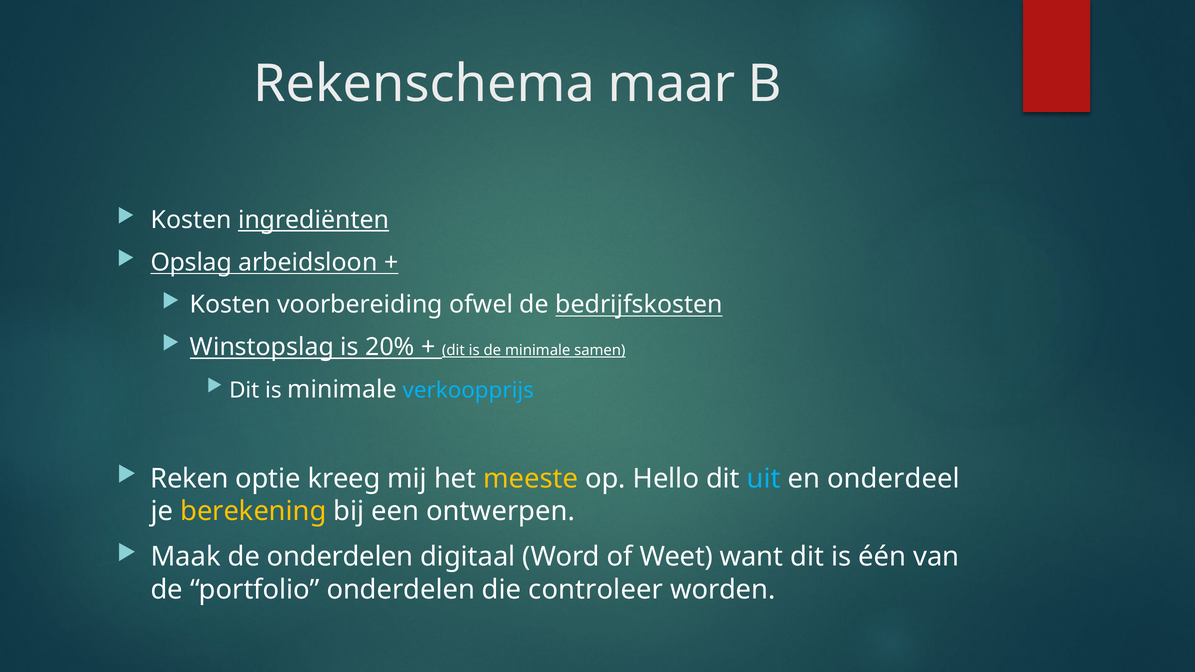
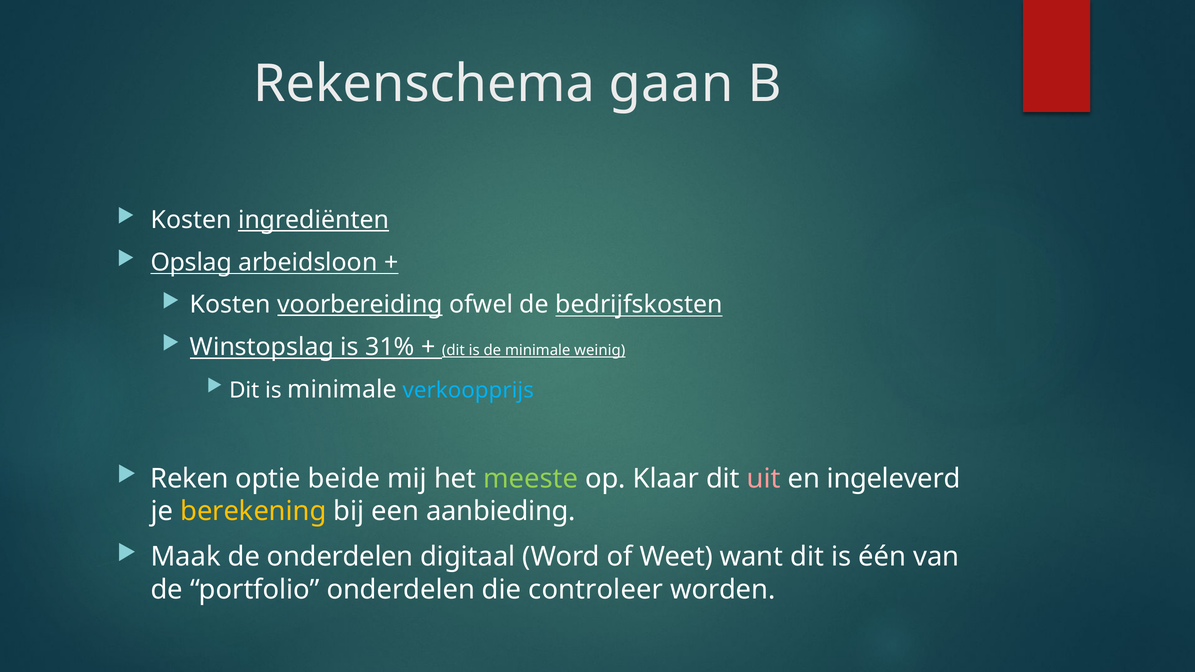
maar: maar -> gaan
voorbereiding underline: none -> present
20%: 20% -> 31%
samen: samen -> weinig
kreeg: kreeg -> beide
meeste colour: yellow -> light green
Hello: Hello -> Klaar
uit colour: light blue -> pink
onderdeel: onderdeel -> ingeleverd
ontwerpen: ontwerpen -> aanbieding
